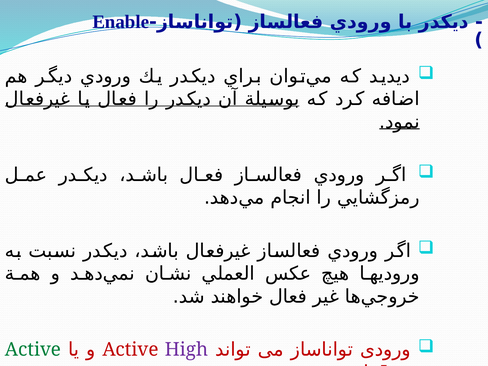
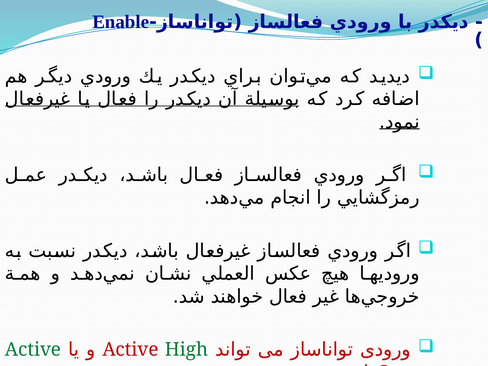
High colour: purple -> green
